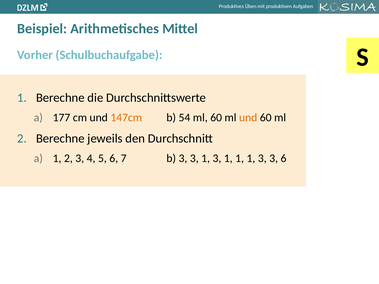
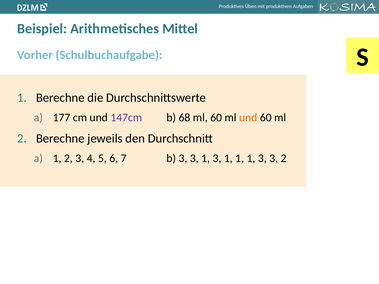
147cm colour: orange -> purple
54: 54 -> 68
3 6: 6 -> 2
